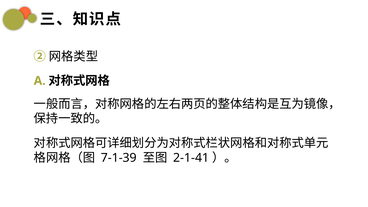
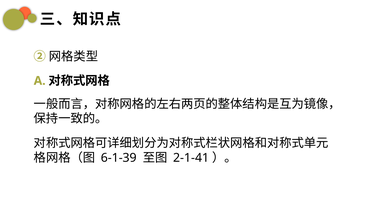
7-1-39: 7-1-39 -> 6-1-39
